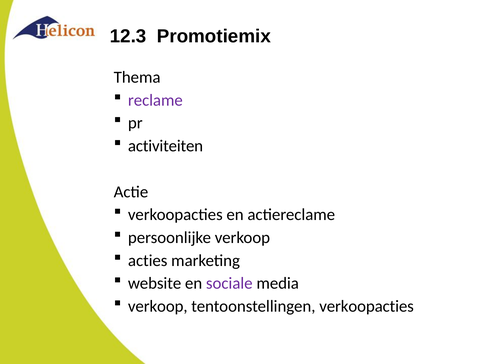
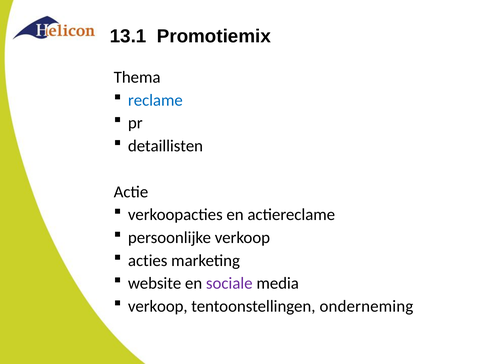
12.3: 12.3 -> 13.1
reclame colour: purple -> blue
activiteiten: activiteiten -> detaillisten
tentoonstellingen verkoopacties: verkoopacties -> onderneming
